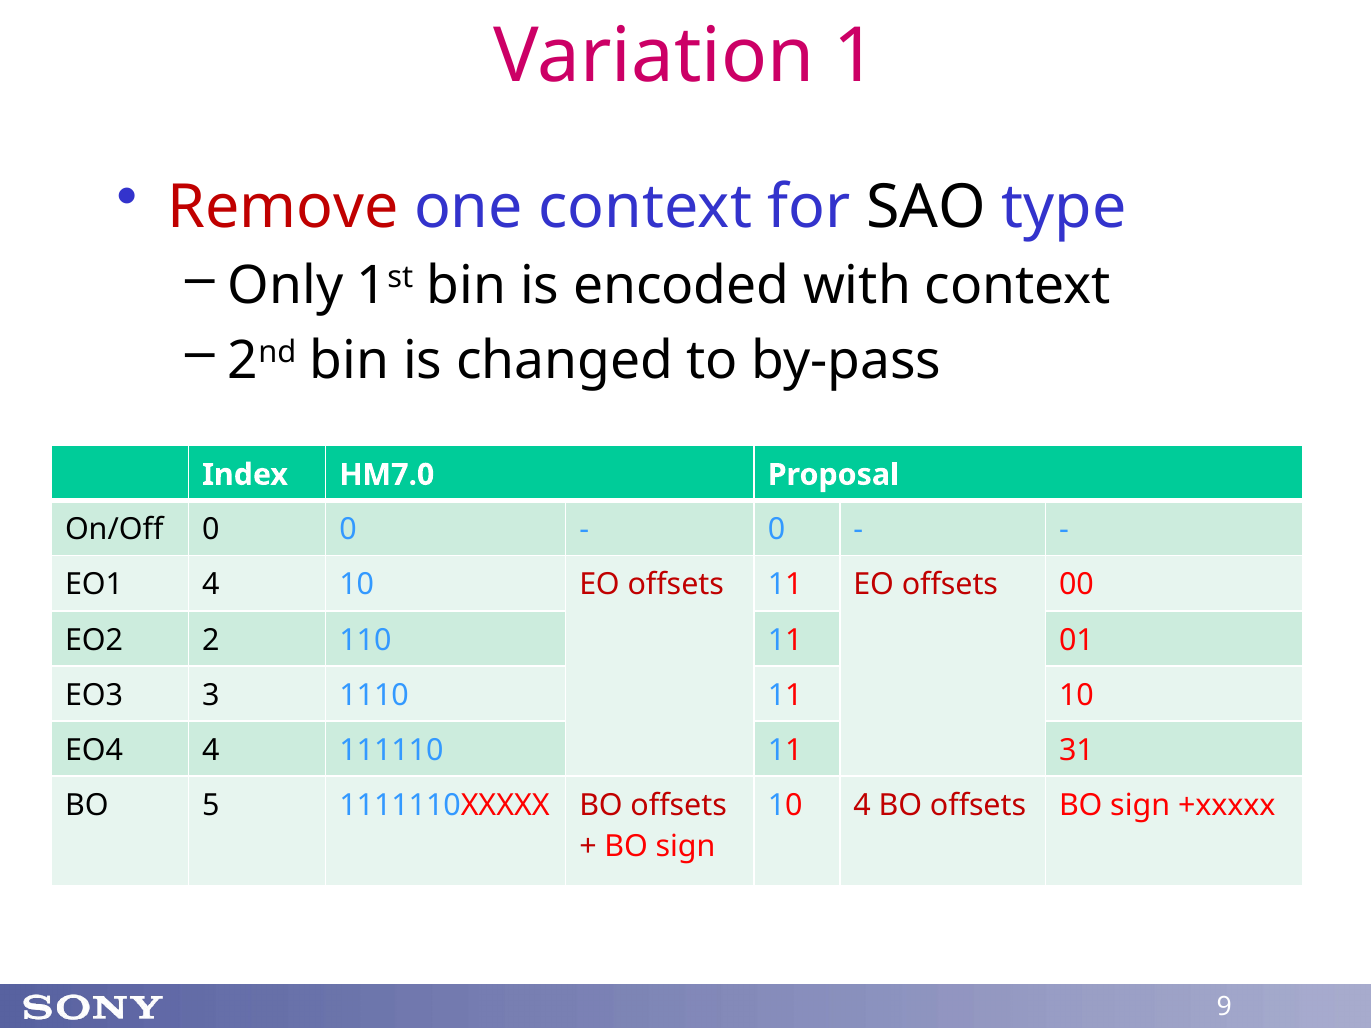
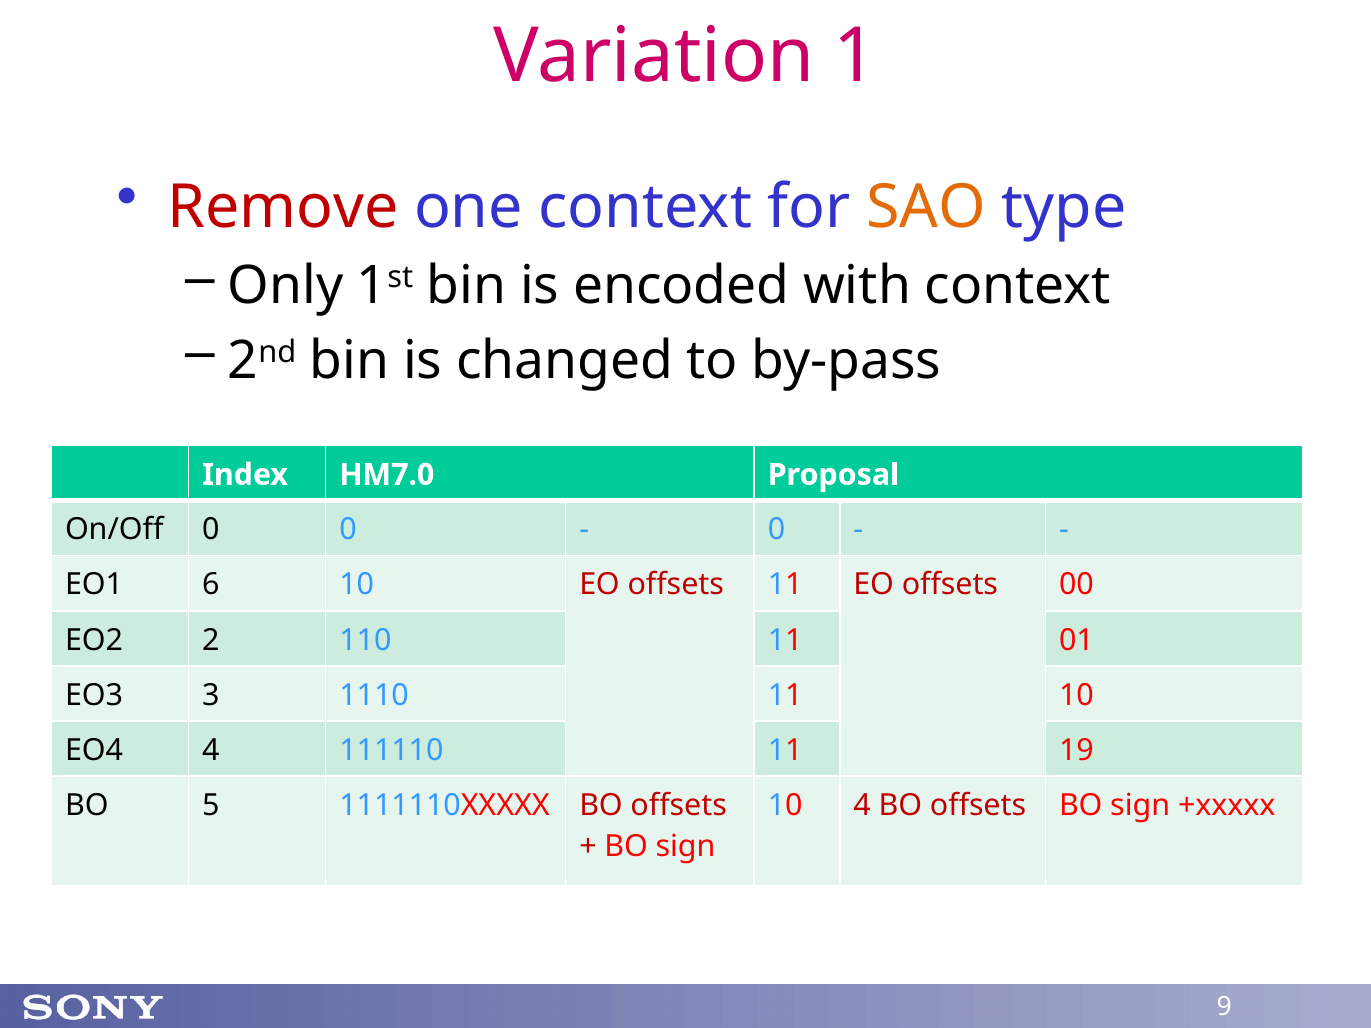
SAO colour: black -> orange
EO1 4: 4 -> 6
31: 31 -> 19
